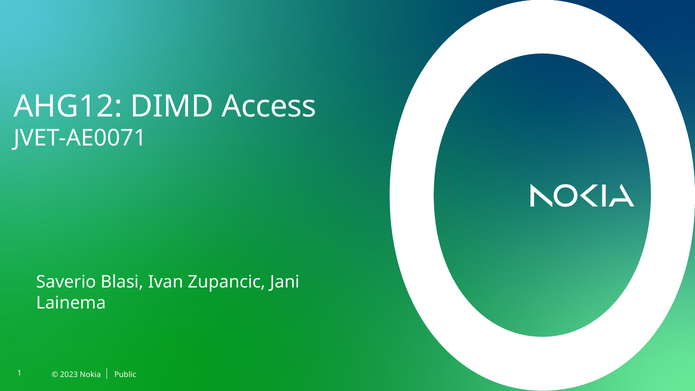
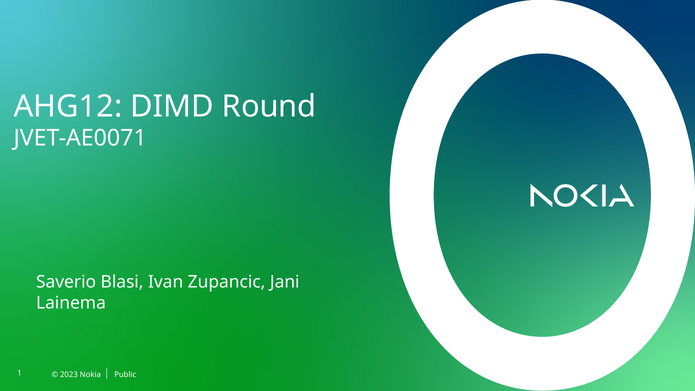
Access: Access -> Round
